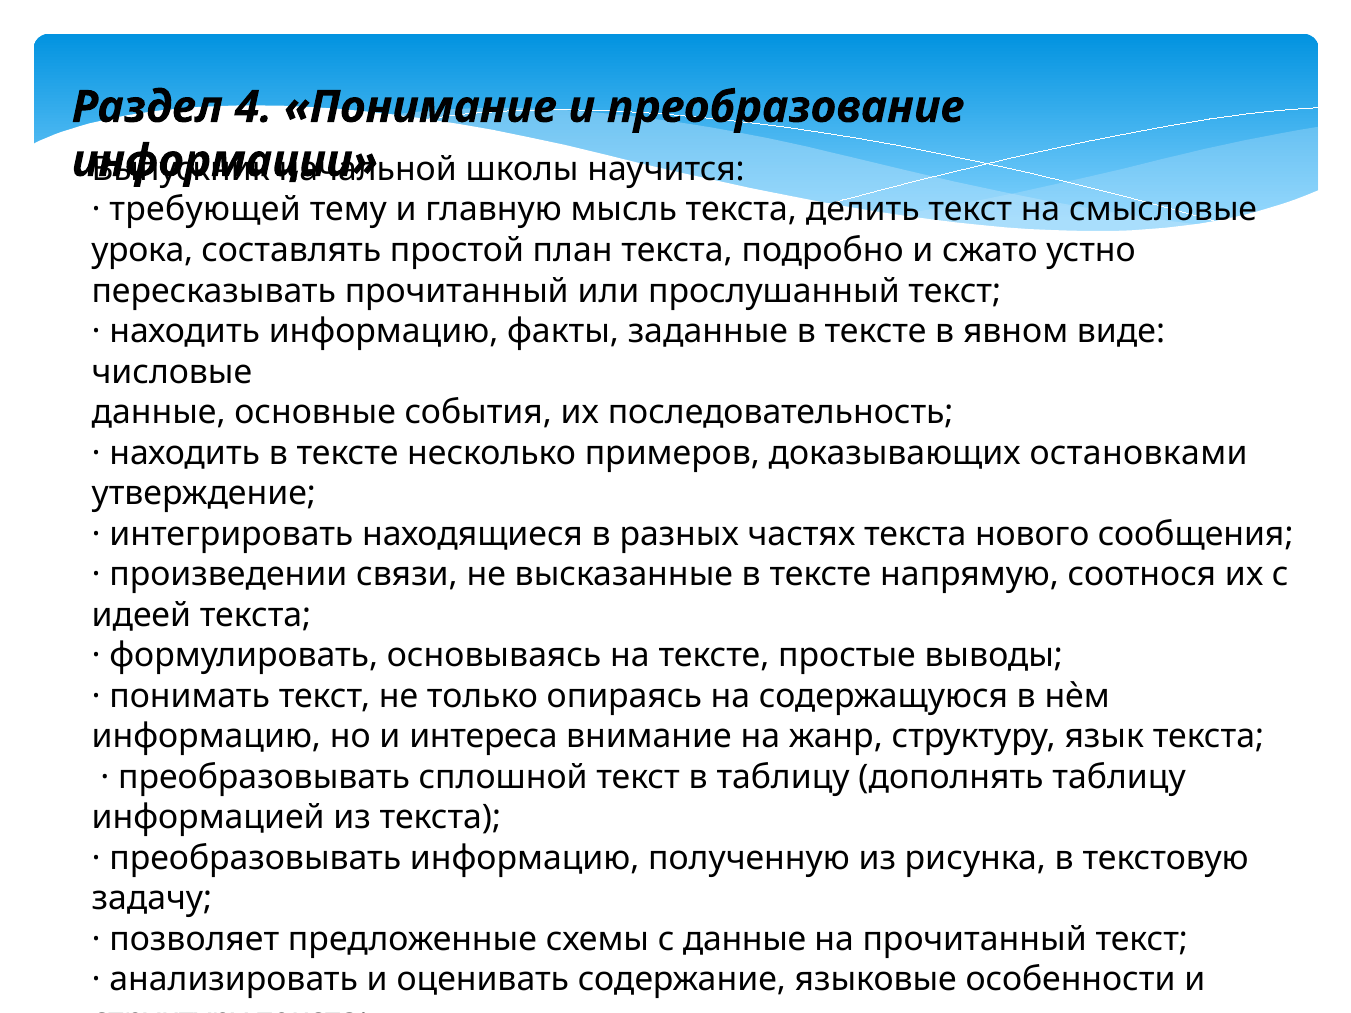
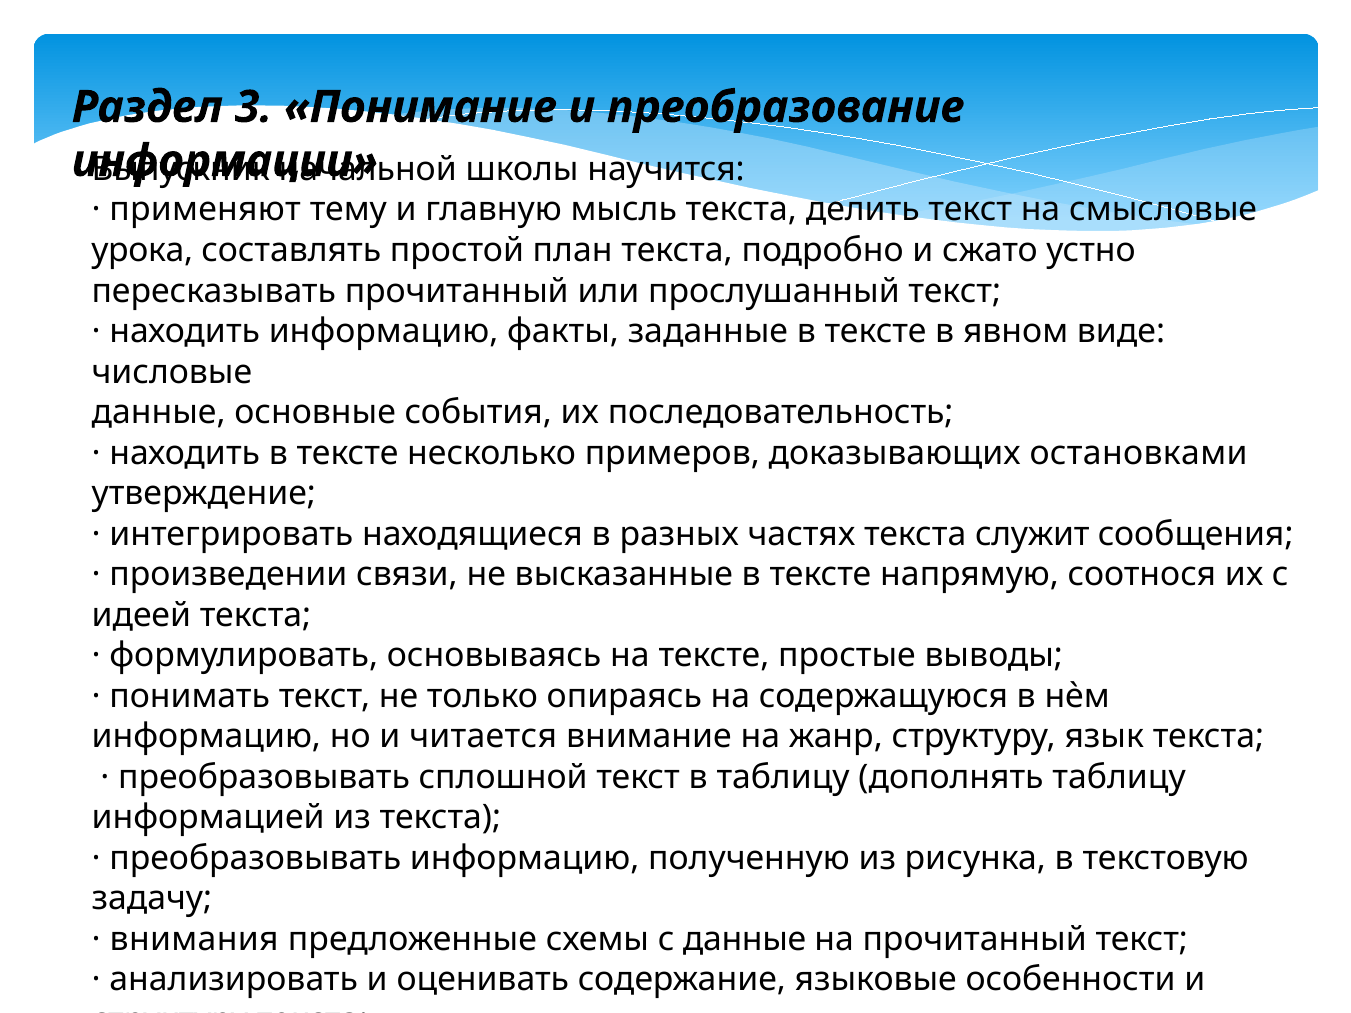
4: 4 -> 3
требующей: требующей -> применяют
нового: нового -> служит
интереса: интереса -> читается
позволяет: позволяет -> внимания
